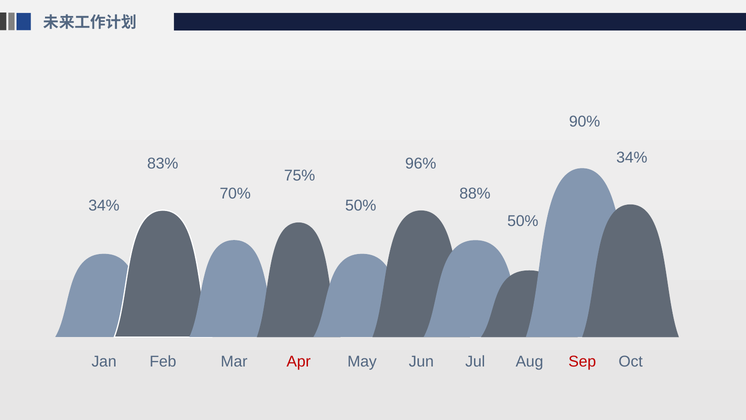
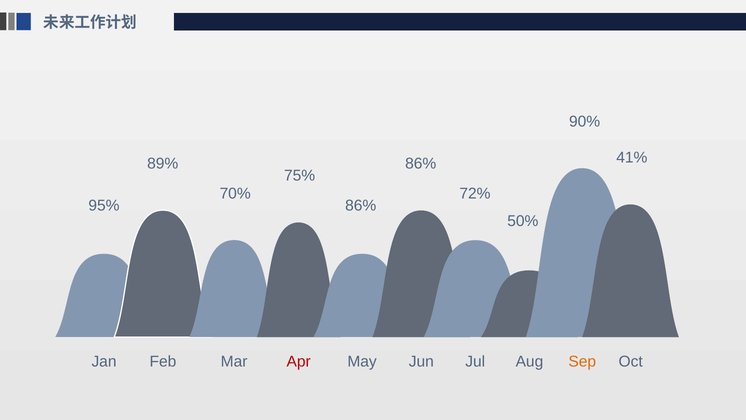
34% at (632, 157): 34% -> 41%
83%: 83% -> 89%
96% at (421, 163): 96% -> 86%
88%: 88% -> 72%
34% at (104, 205): 34% -> 95%
50% at (361, 205): 50% -> 86%
Sep colour: red -> orange
